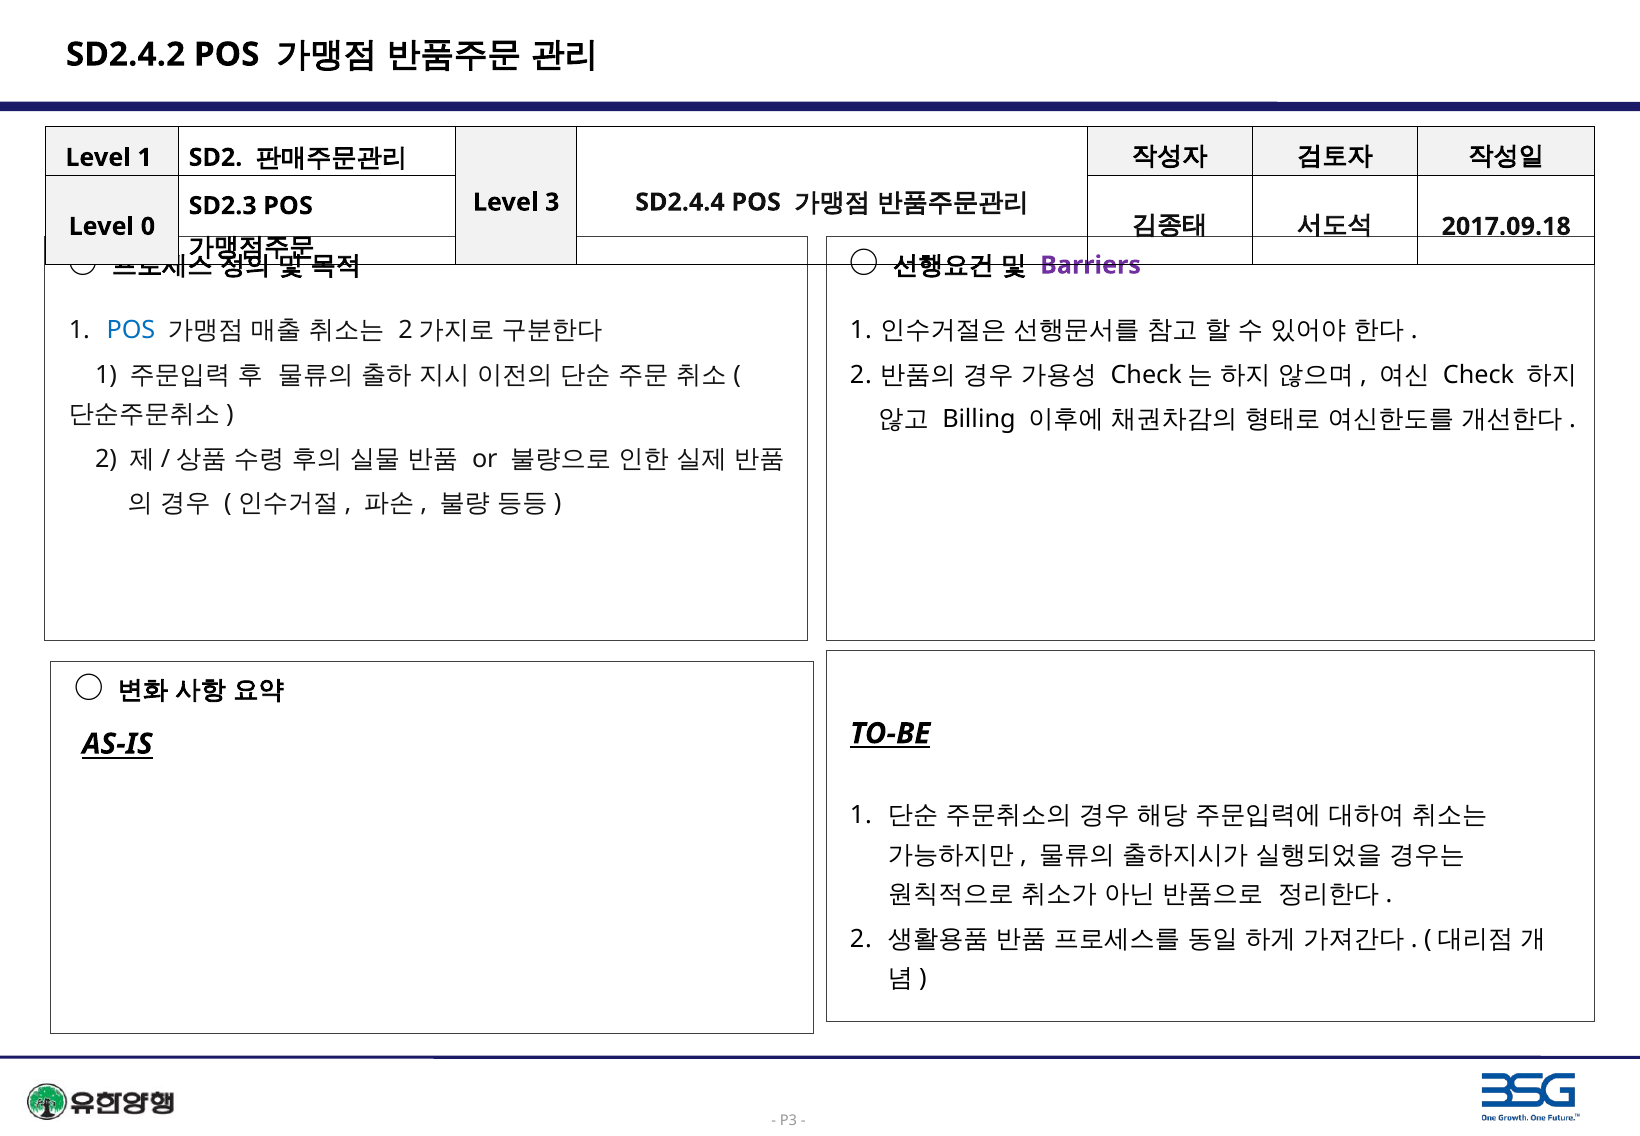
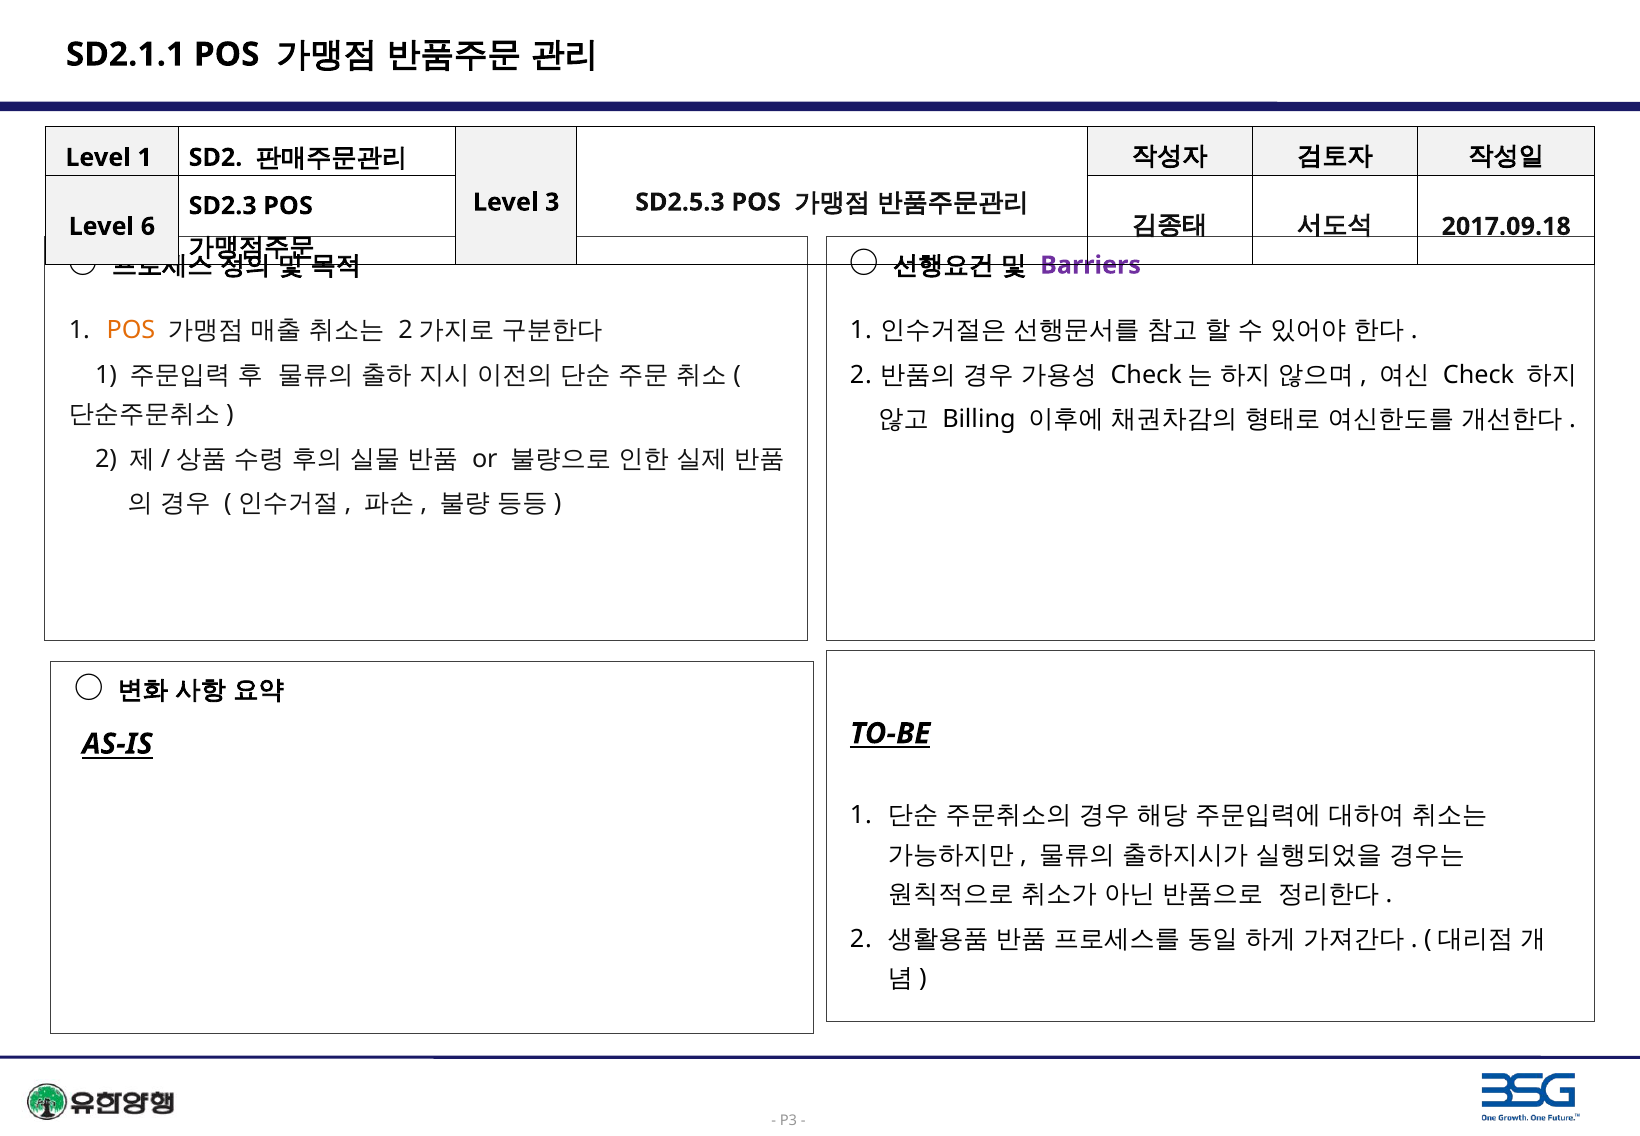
SD2.4.2: SD2.4.2 -> SD2.1.1
SD2.4.4: SD2.4.4 -> SD2.5.3
0: 0 -> 6
POS at (131, 331) colour: blue -> orange
